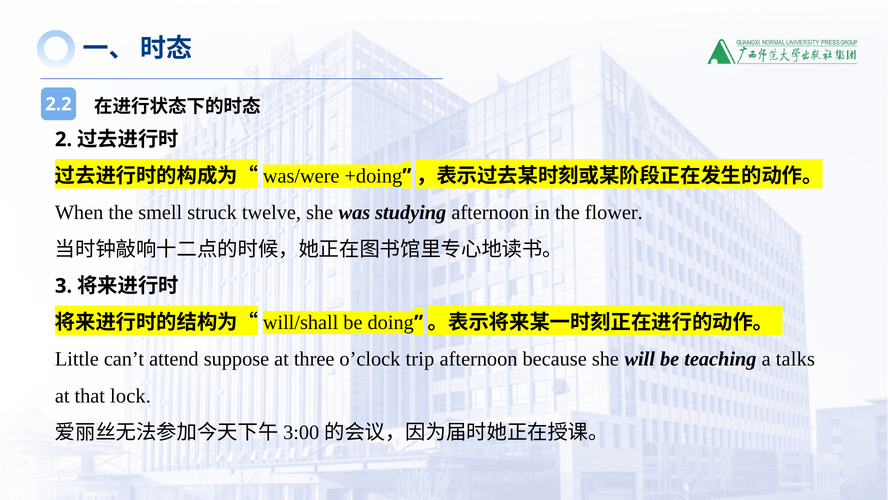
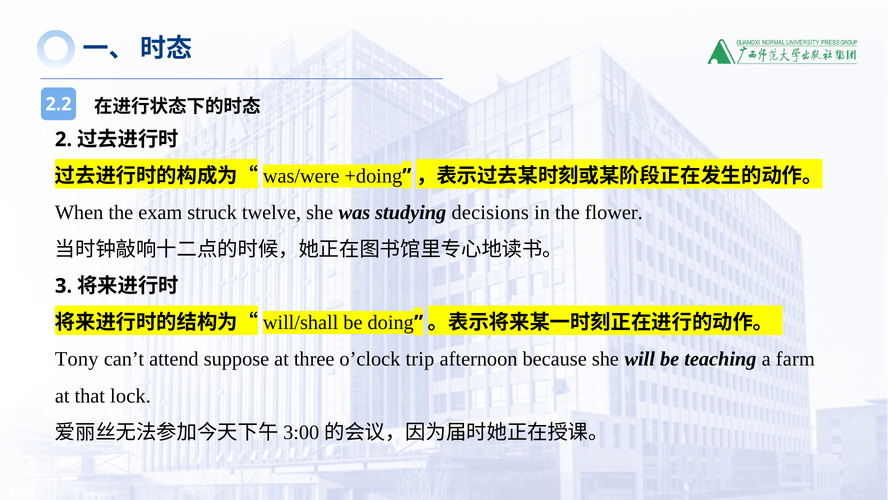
smell: smell -> exam
studying afternoon: afternoon -> decisions
Little: Little -> Tony
talks: talks -> farm
